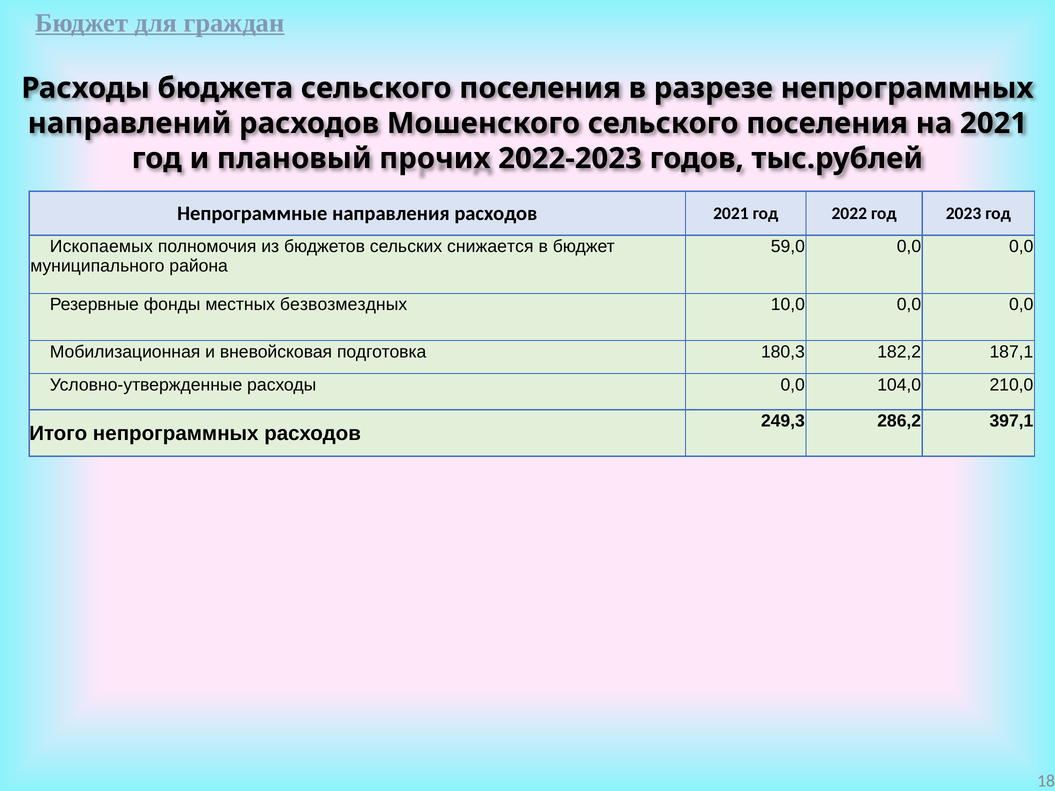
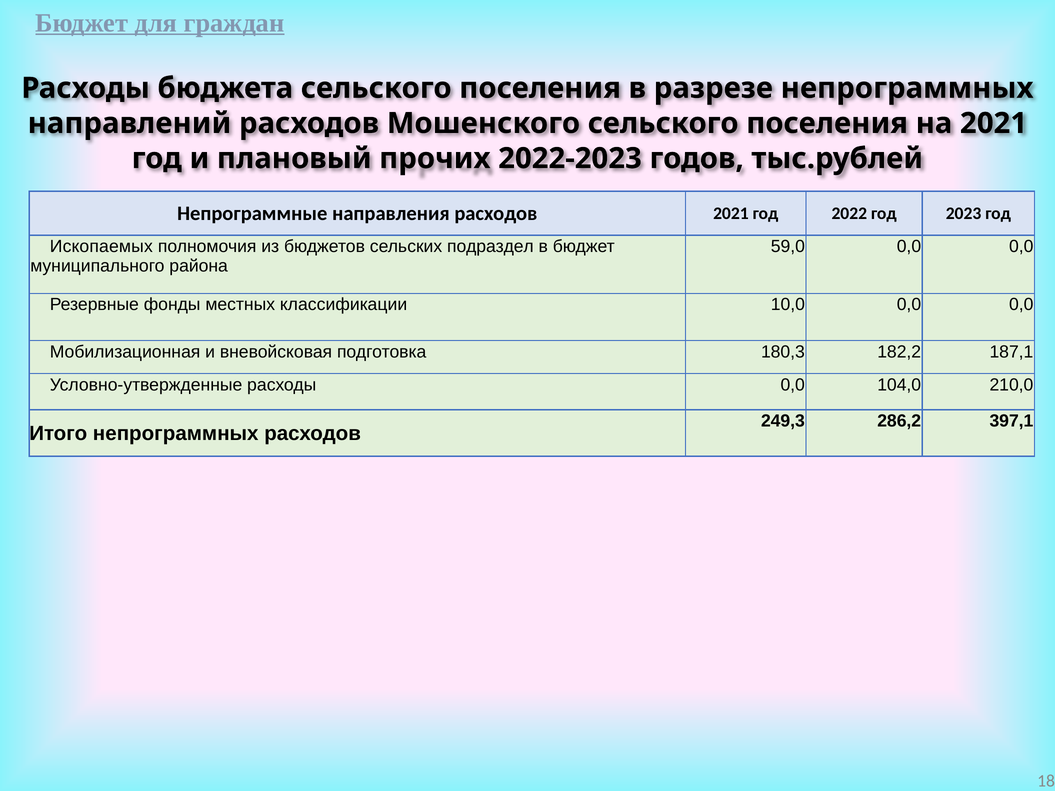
снижается: снижается -> подраздел
безвозмездных: безвозмездных -> классификации
